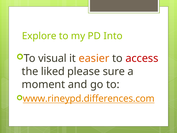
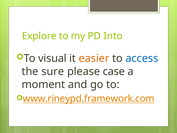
access colour: red -> blue
liked: liked -> sure
sure: sure -> case
www.rineypd.differences.com: www.rineypd.differences.com -> www.rineypd.framework.com
